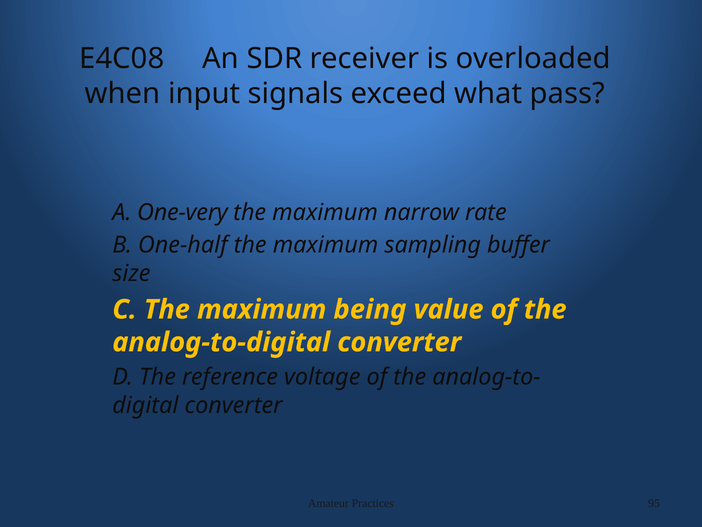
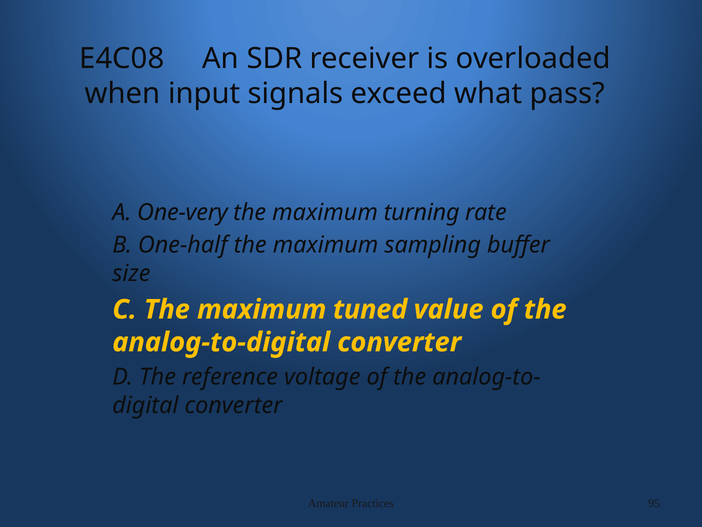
narrow: narrow -> turning
being: being -> tuned
